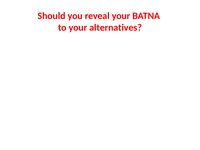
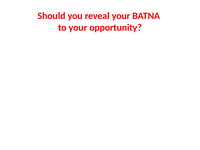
alternatives: alternatives -> opportunity
